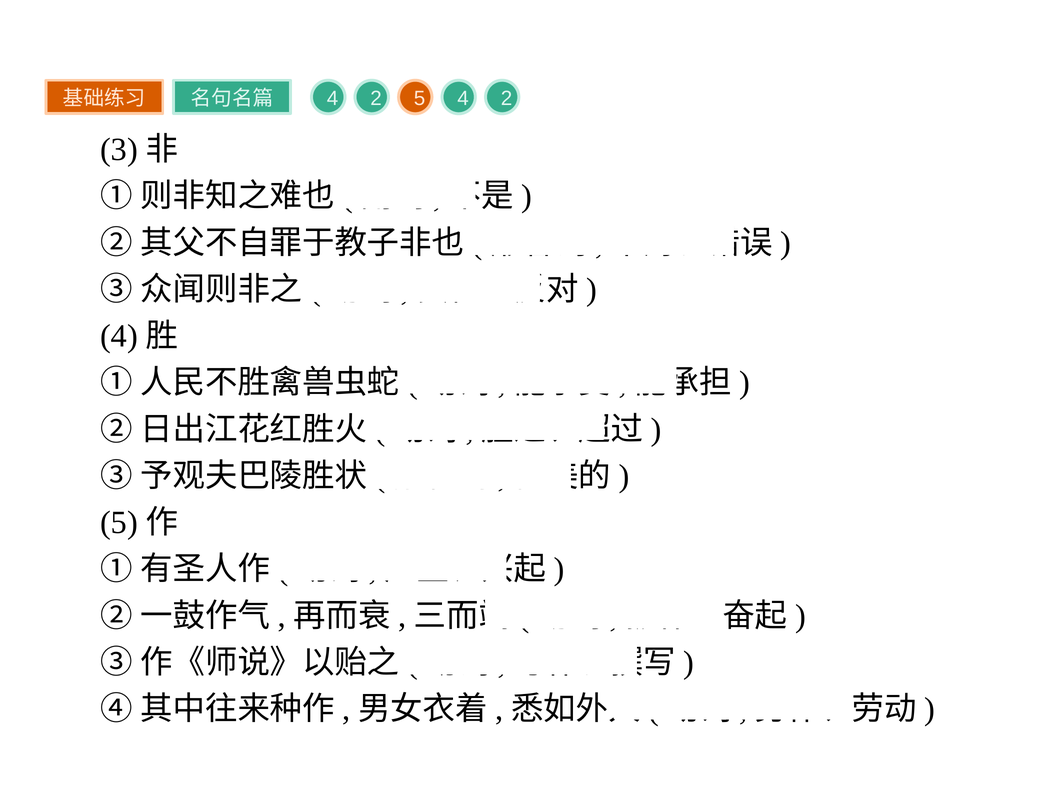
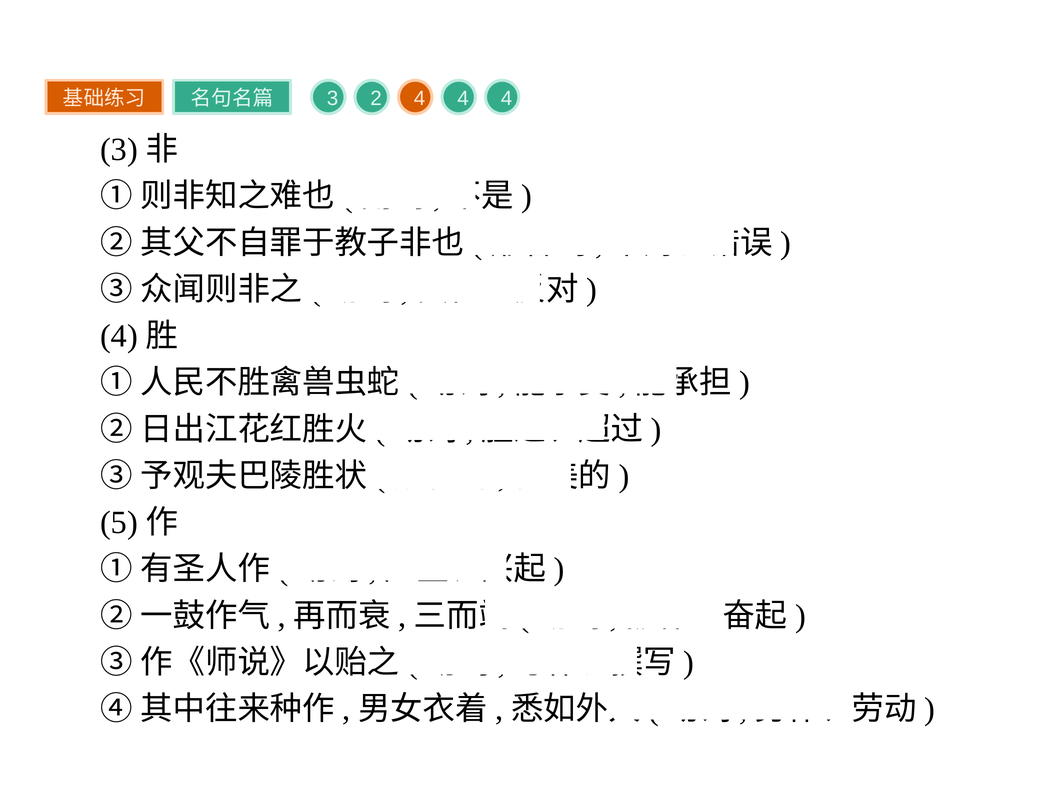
4 at (333, 98): 4 -> 3
2 5: 5 -> 4
2 at (506, 98): 2 -> 4
